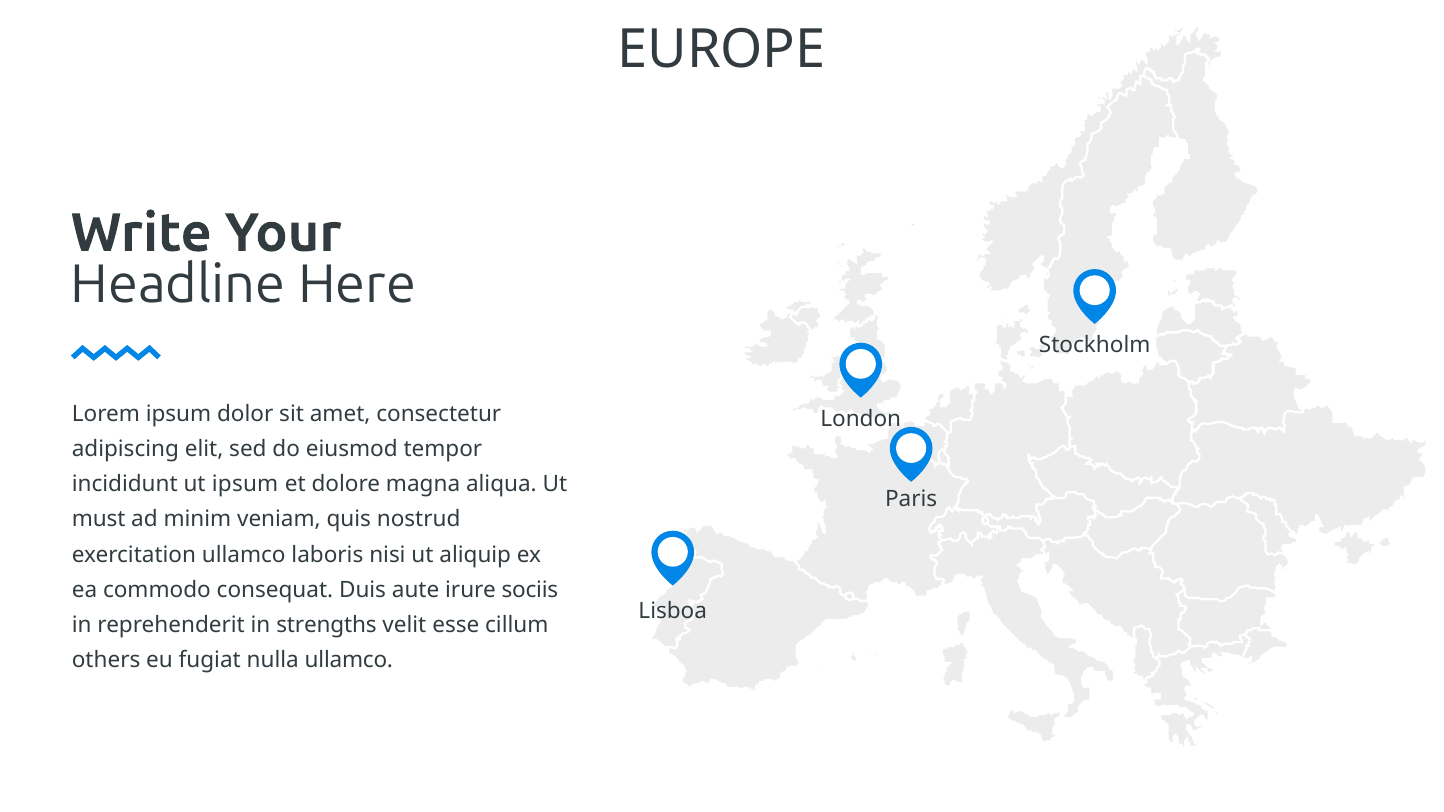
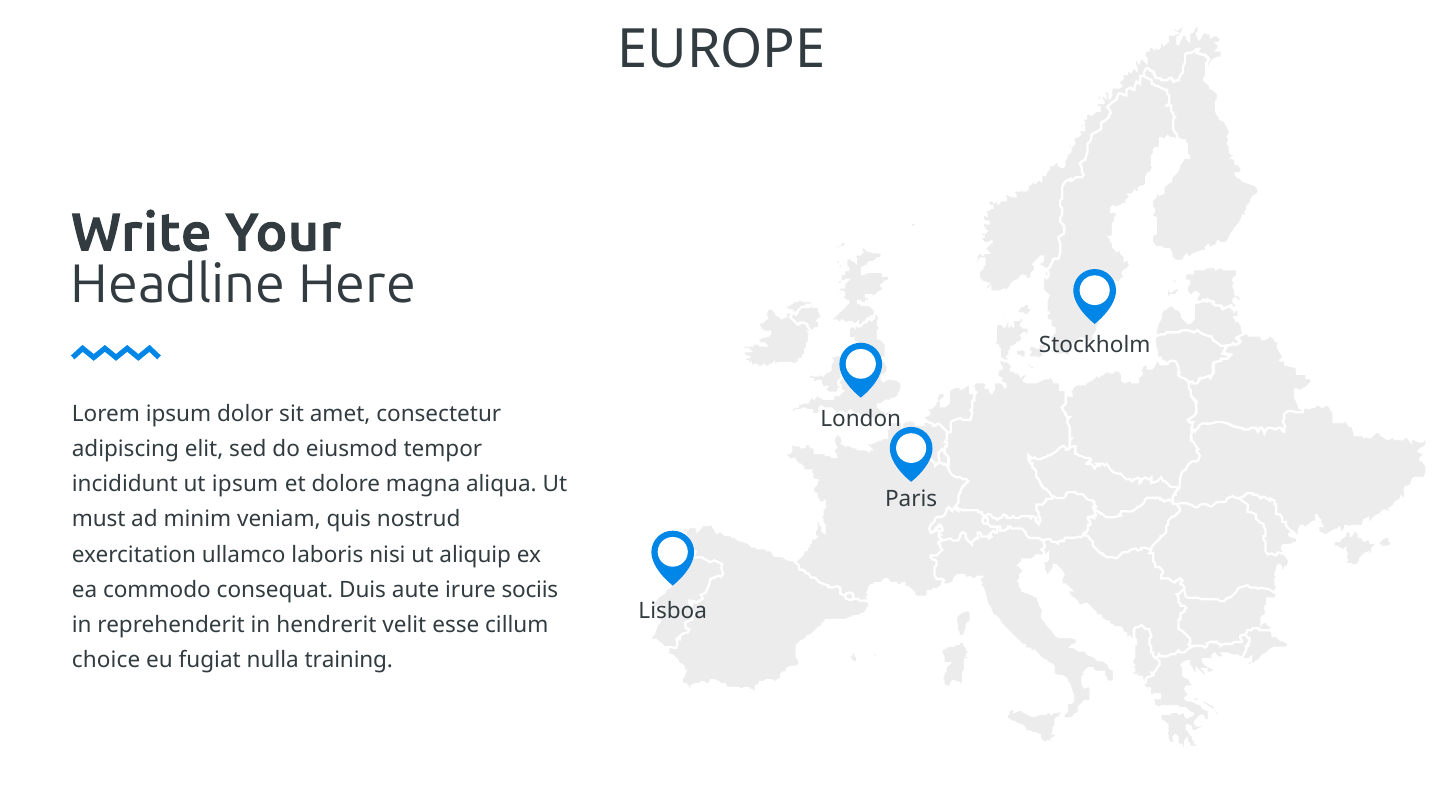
strengths: strengths -> hendrerit
others: others -> choice
nulla ullamco: ullamco -> training
